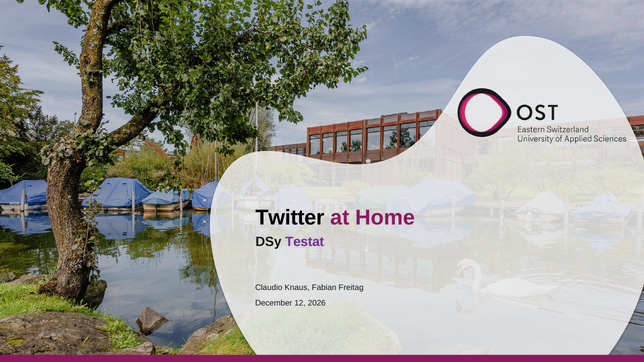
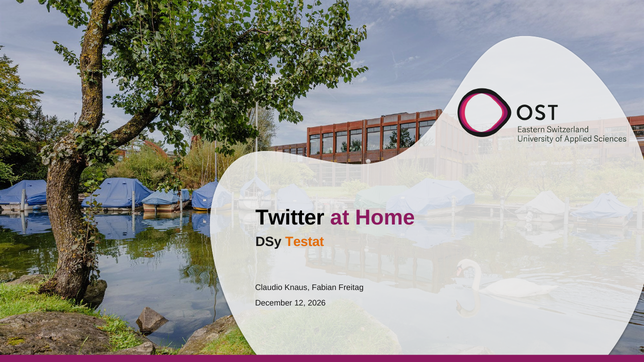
Testat colour: purple -> orange
